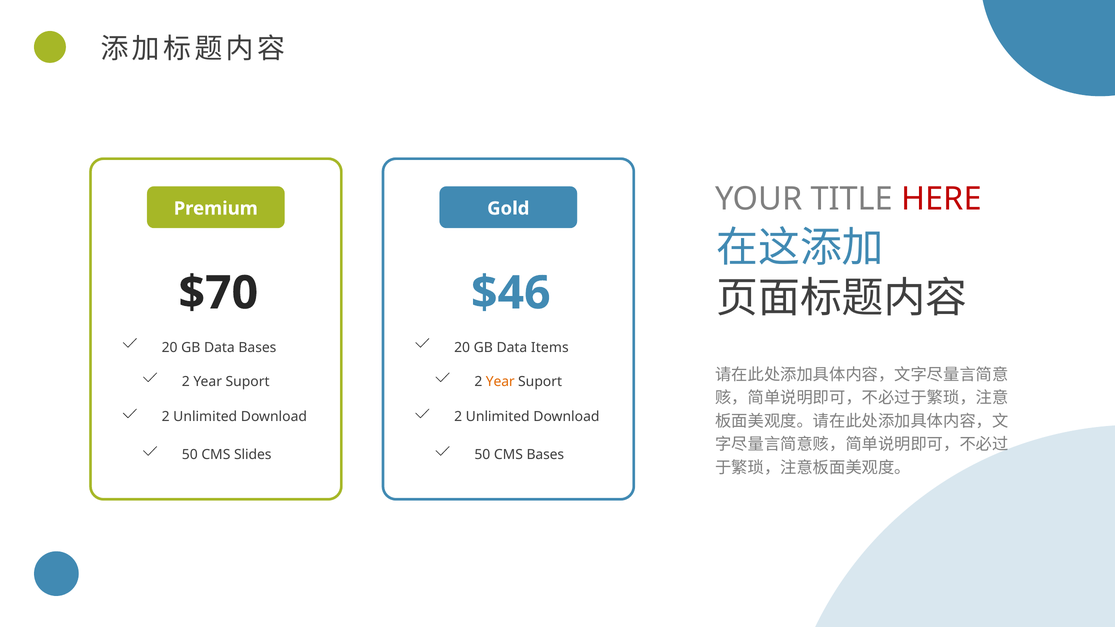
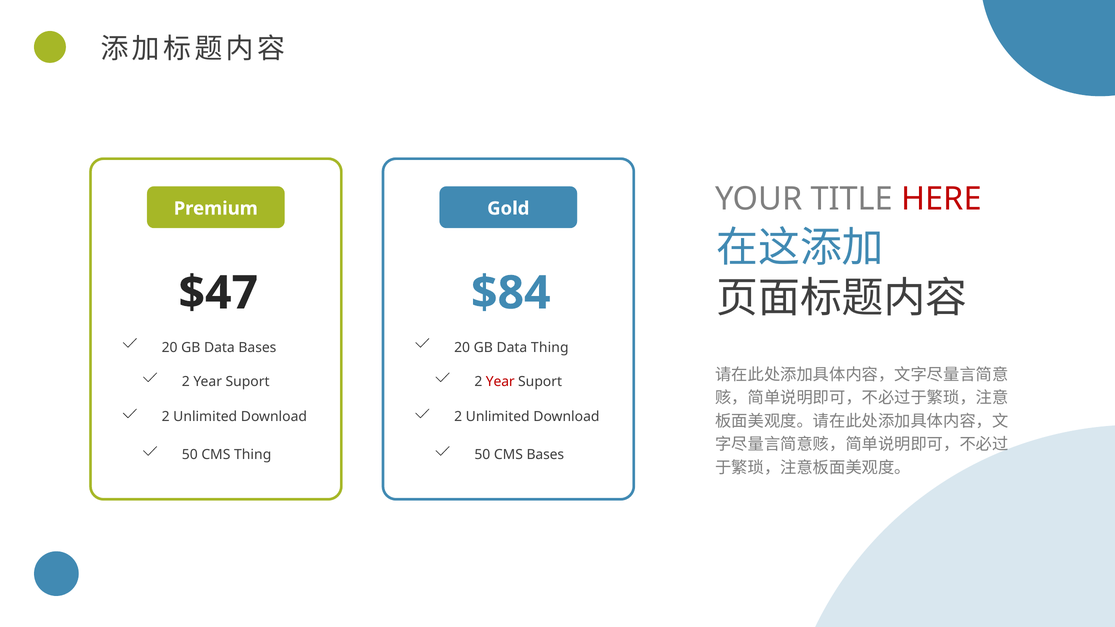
$70: $70 -> $47
$46: $46 -> $84
Data Items: Items -> Thing
Year at (500, 382) colour: orange -> red
CMS Slides: Slides -> Thing
